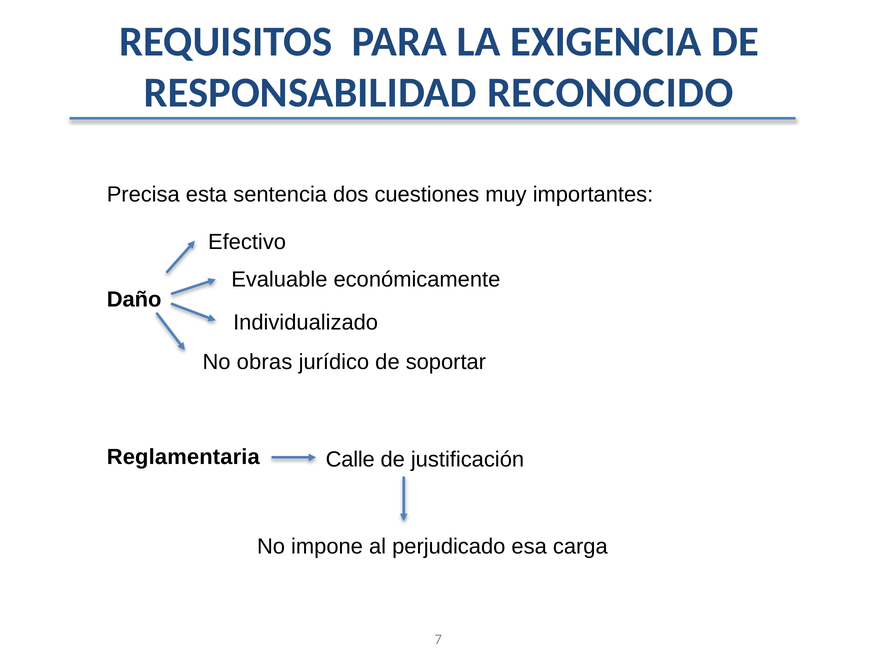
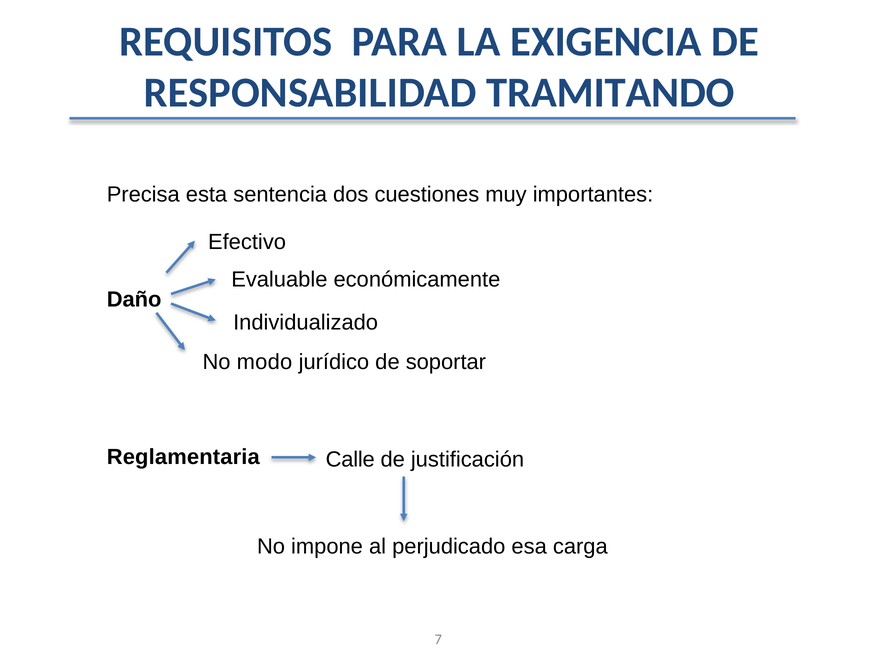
RECONOCIDO: RECONOCIDO -> TRAMITANDO
obras: obras -> modo
